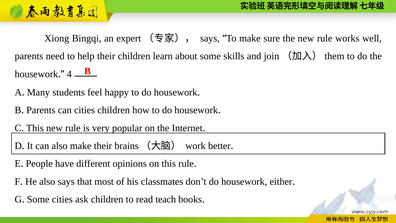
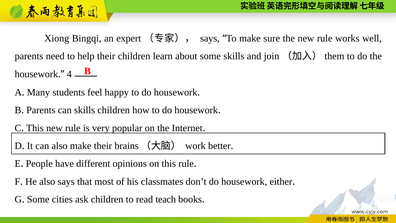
can cities: cities -> skills
